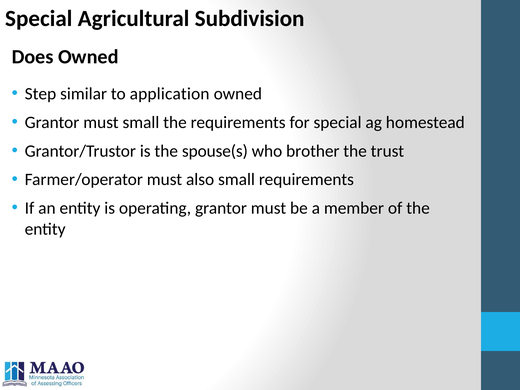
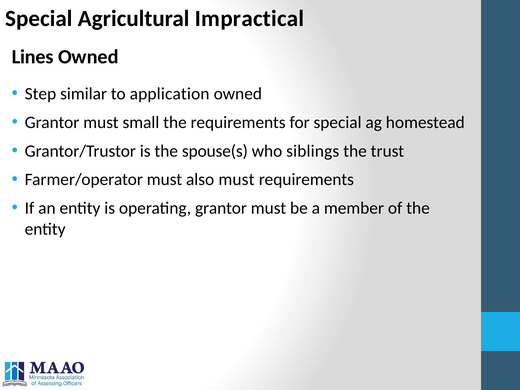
Subdivision: Subdivision -> Impractical
Does: Does -> Lines
brother: brother -> siblings
also small: small -> must
